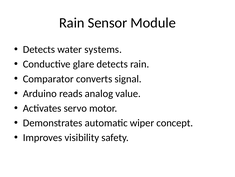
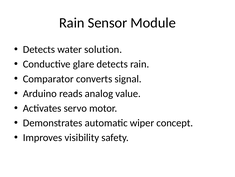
systems: systems -> solution
